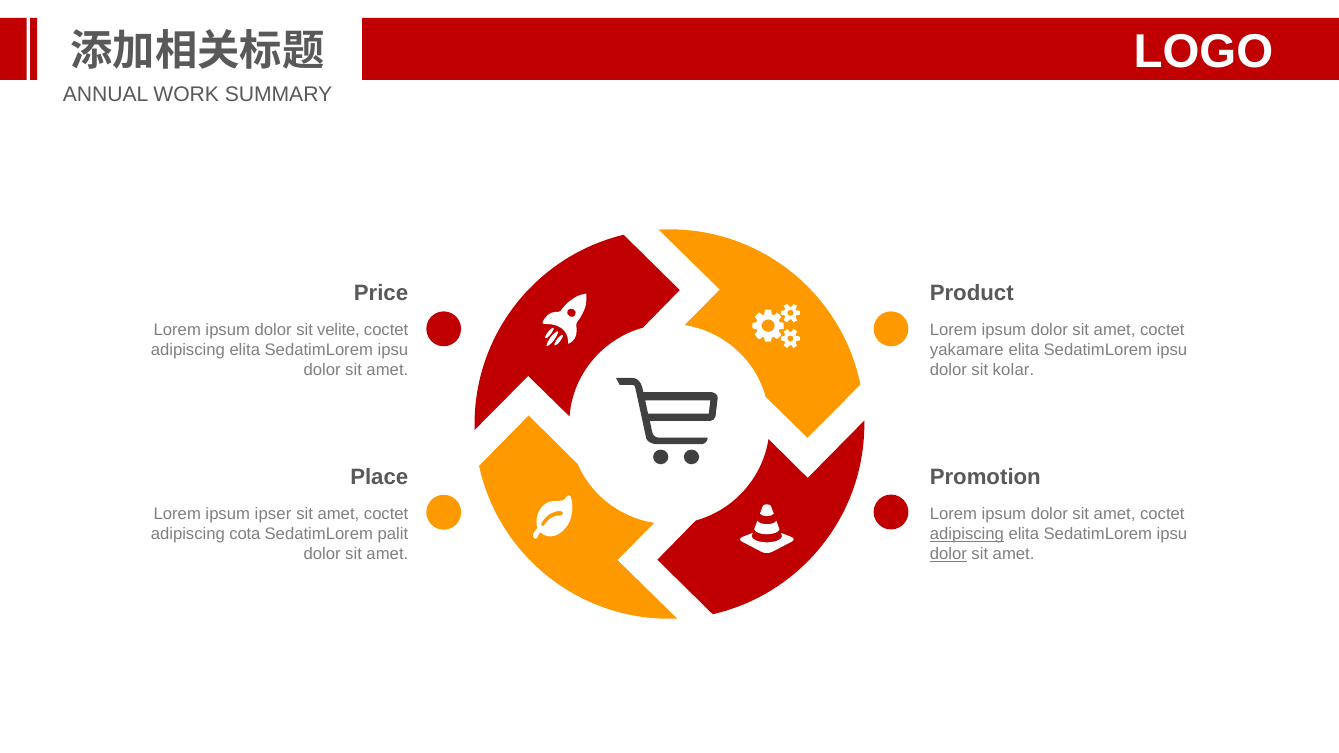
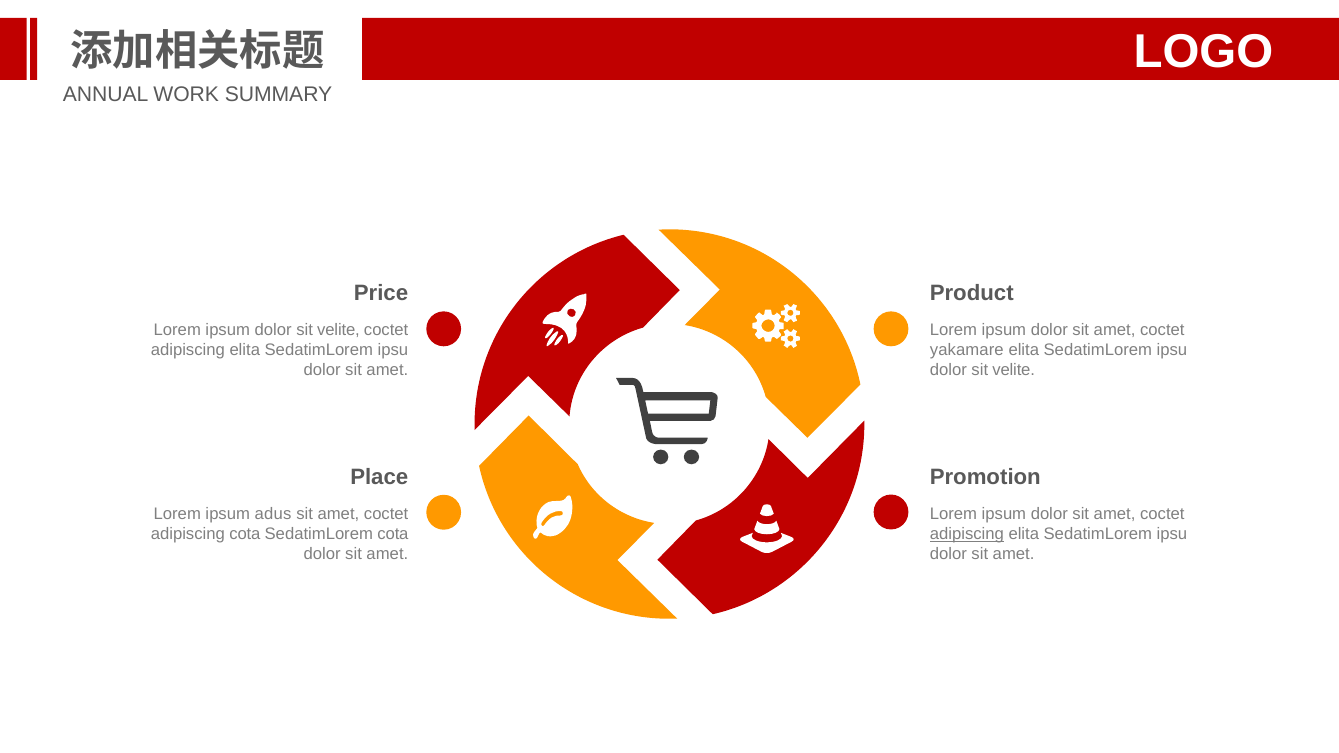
kolar at (1014, 370): kolar -> velite
ipser: ipser -> adus
SedatimLorem palit: palit -> cota
dolor at (948, 554) underline: present -> none
